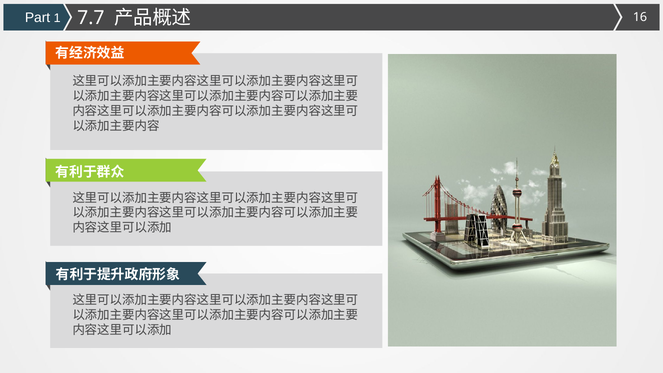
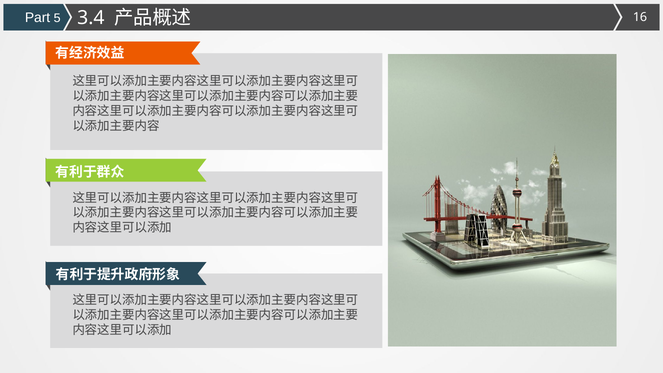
1: 1 -> 5
7.7: 7.7 -> 3.4
